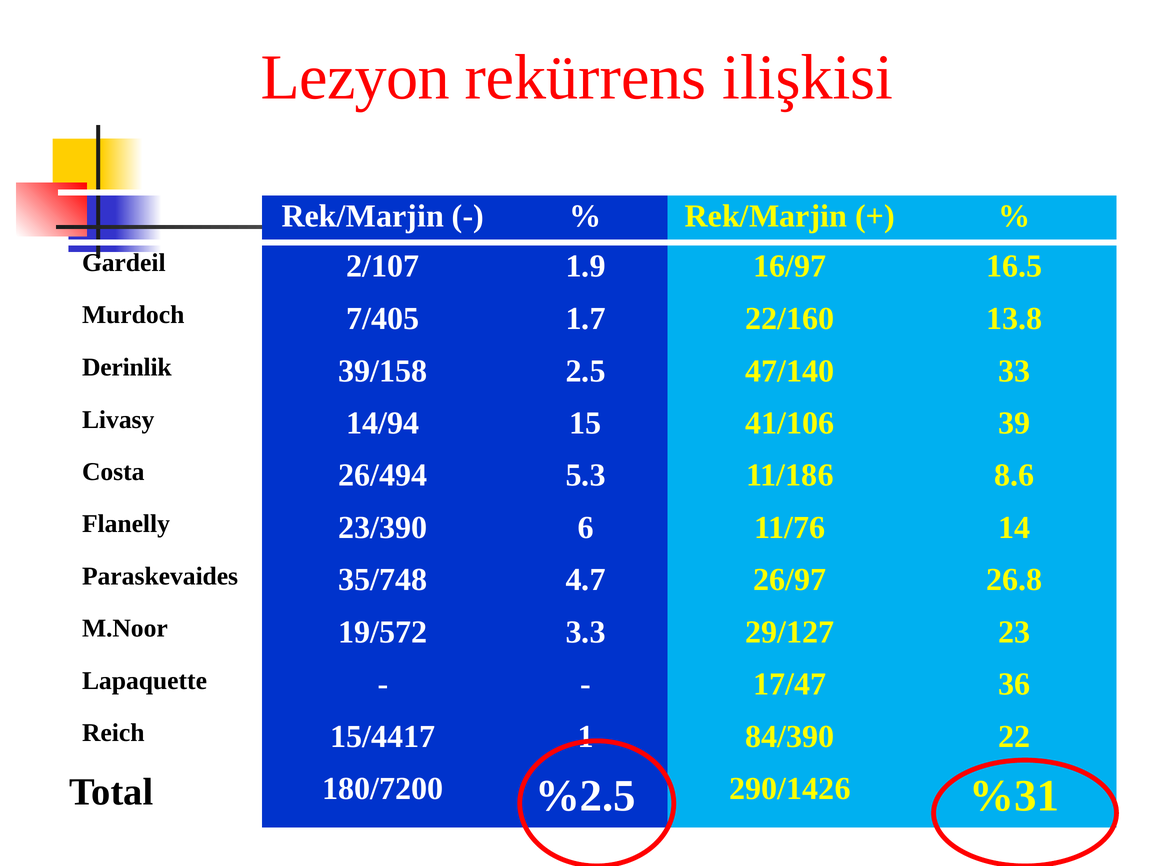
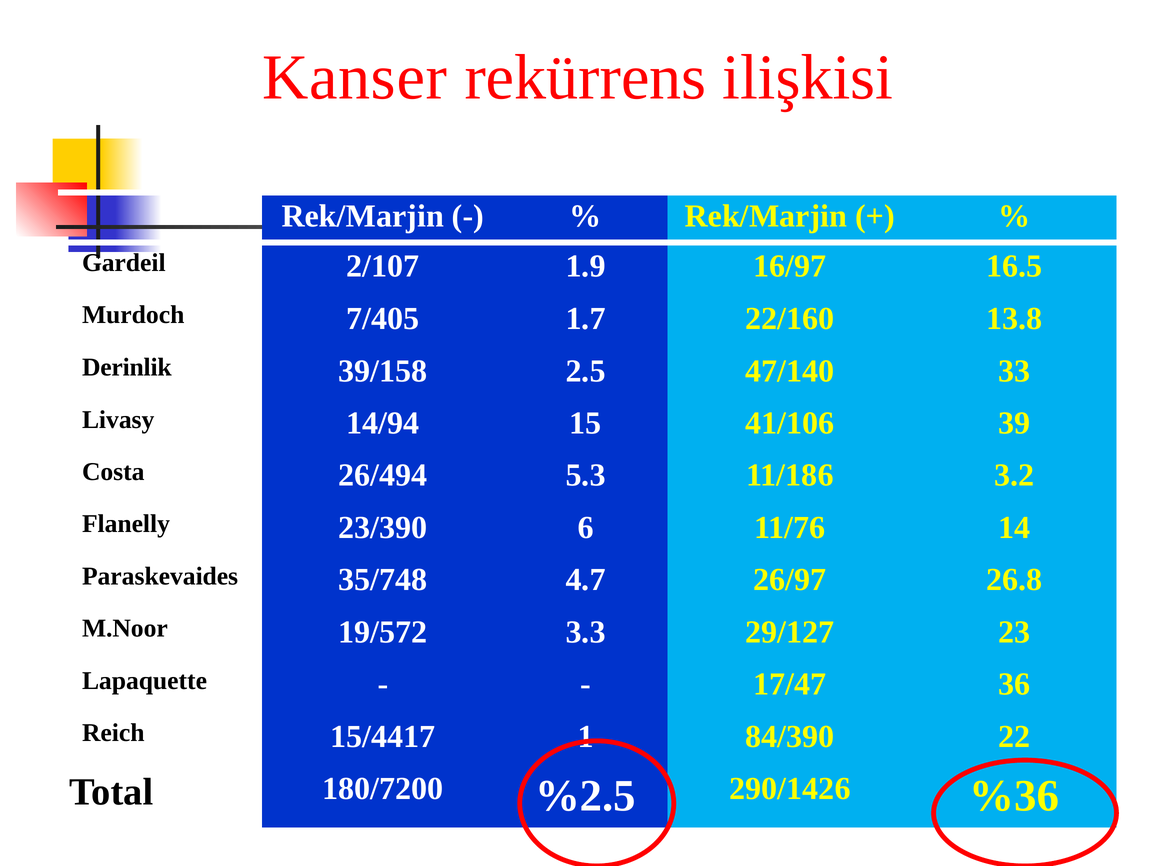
Lezyon: Lezyon -> Kanser
8.6: 8.6 -> 3.2
%31: %31 -> %36
